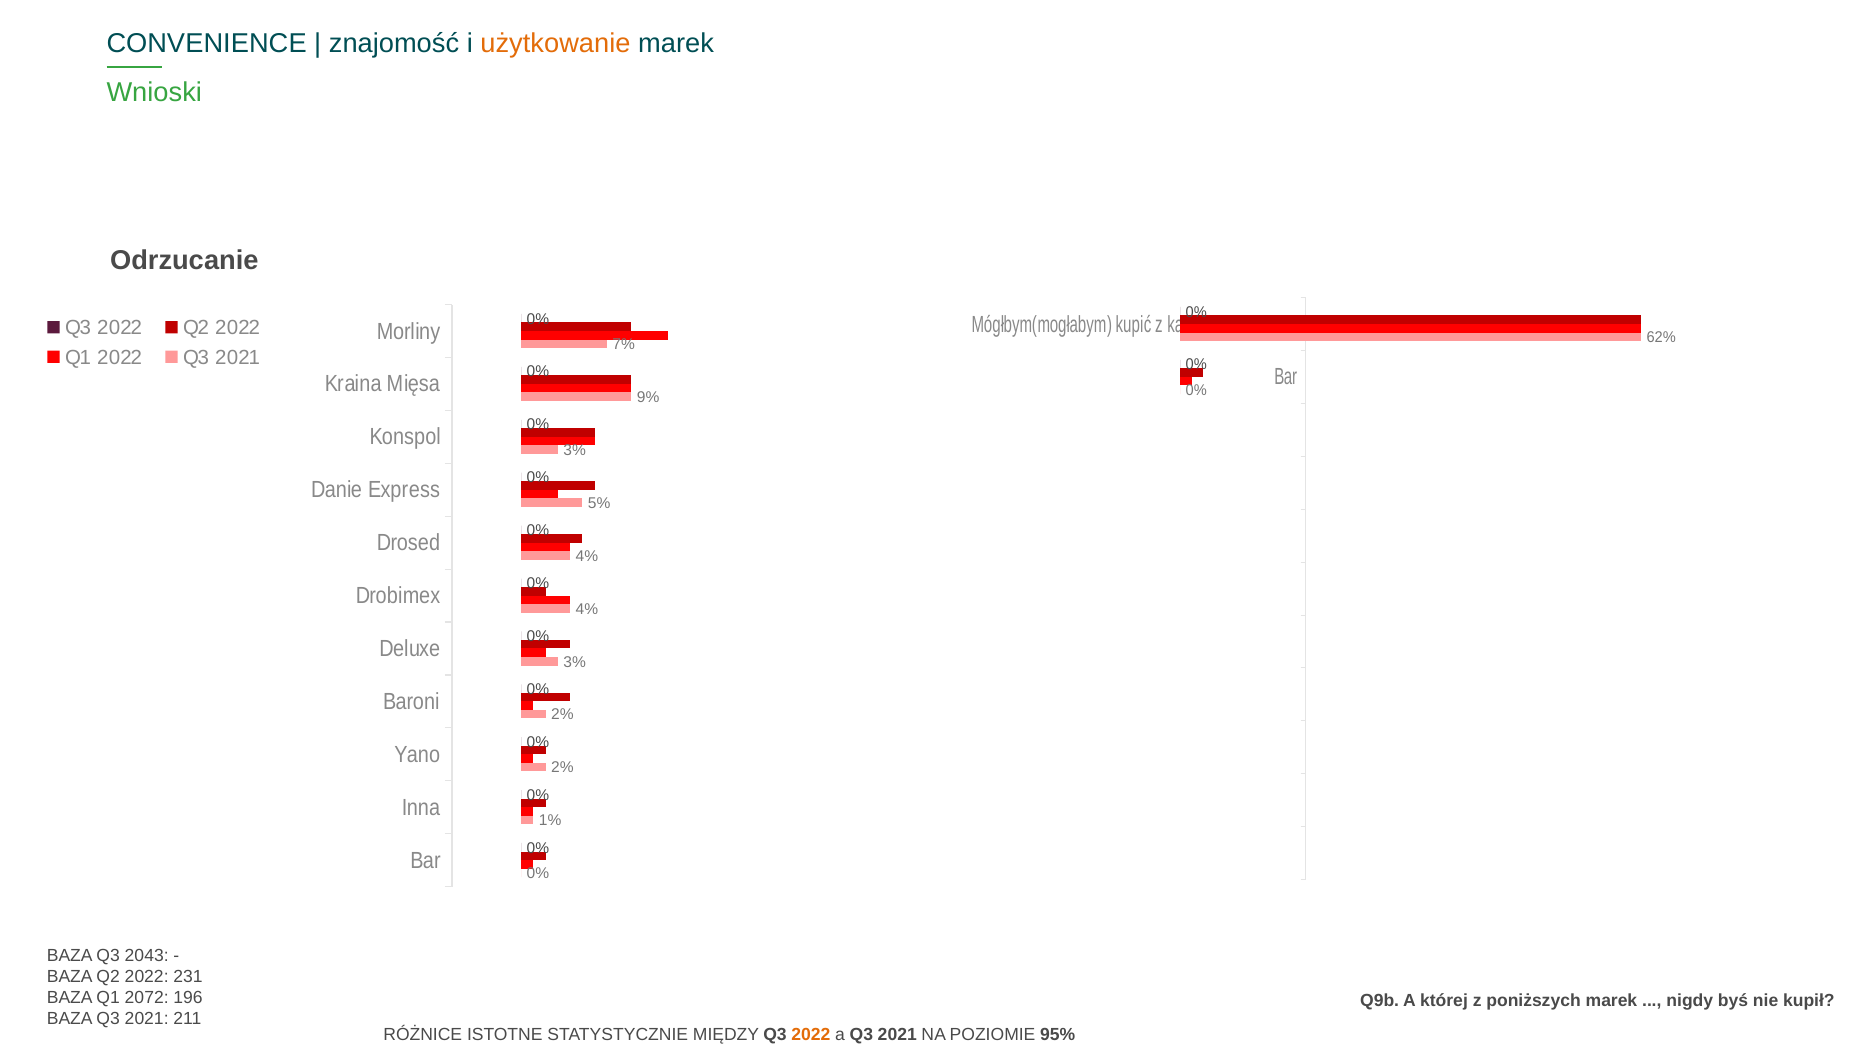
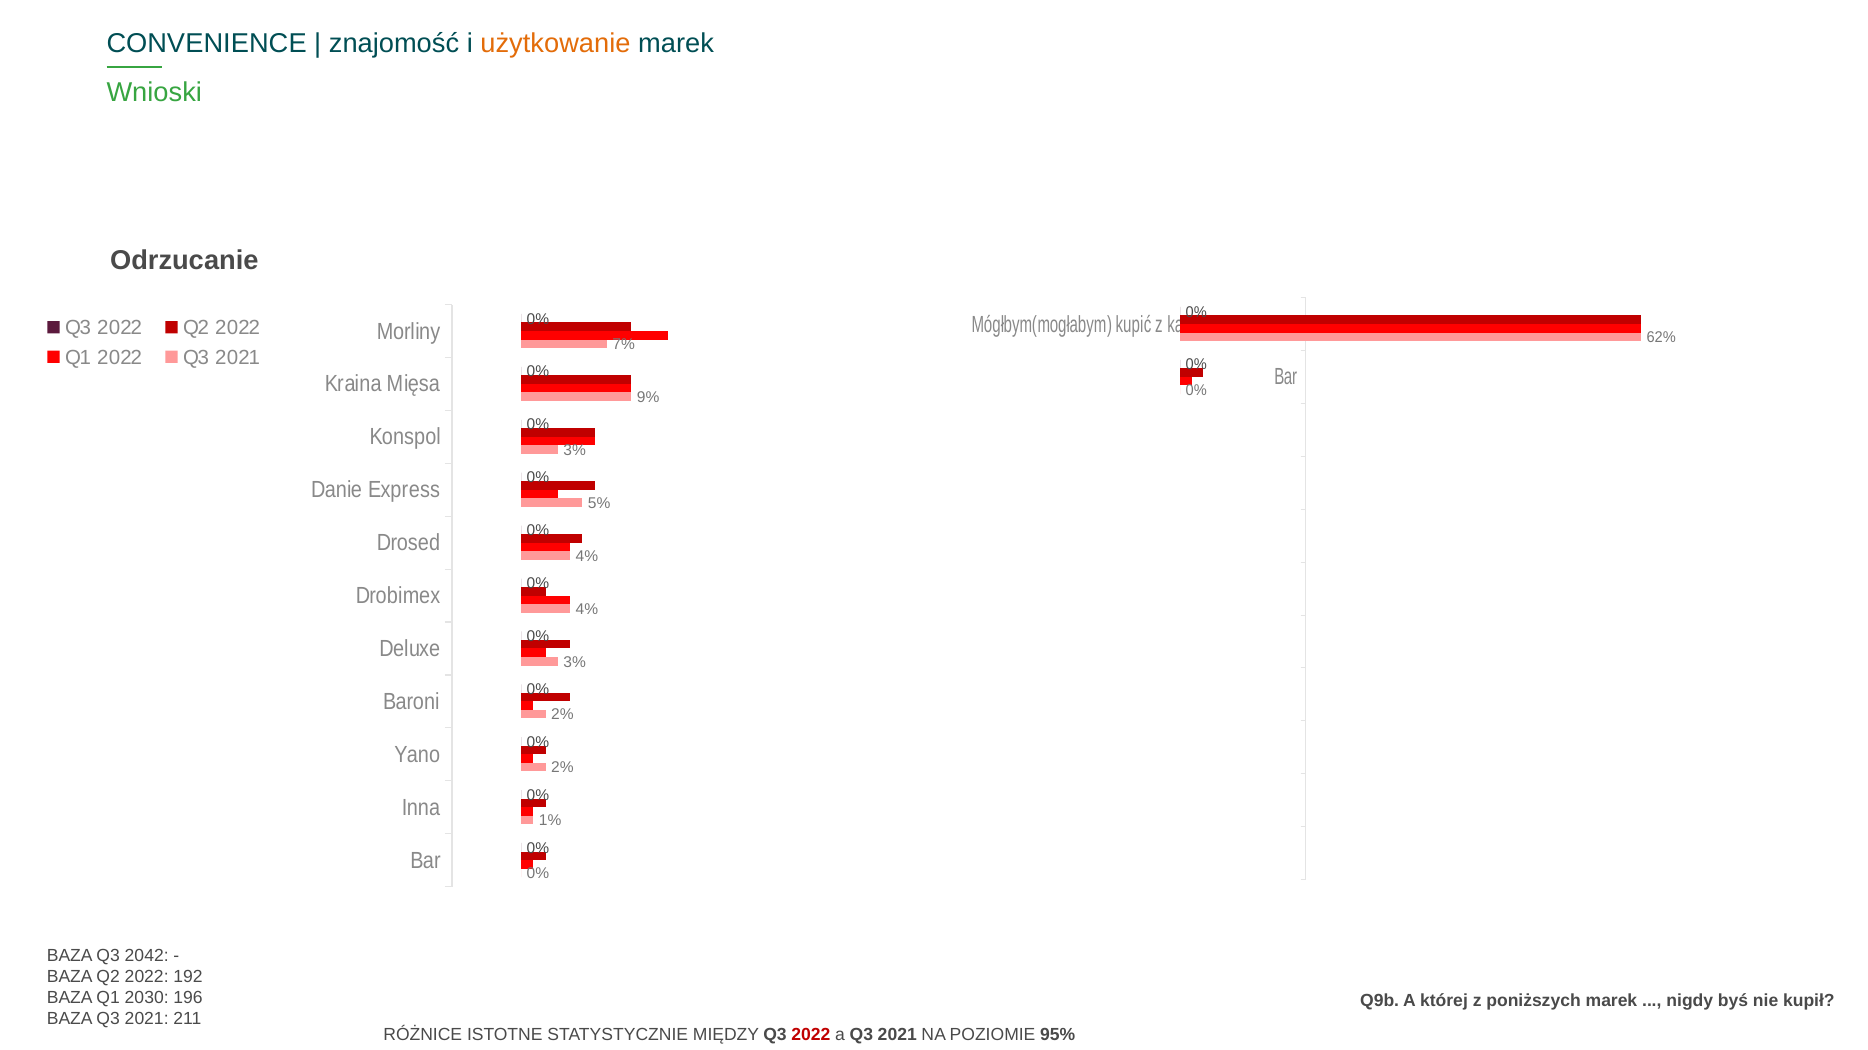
2043: 2043 -> 2042
231: 231 -> 192
2072: 2072 -> 2030
2022 at (811, 1036) colour: orange -> red
